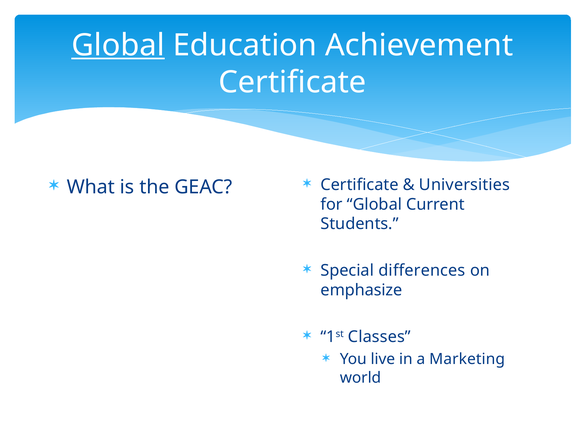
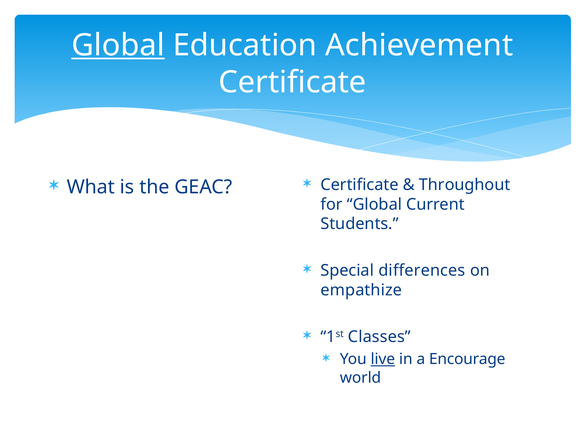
Universities: Universities -> Throughout
emphasize: emphasize -> empathize
live underline: none -> present
Marketing: Marketing -> Encourage
